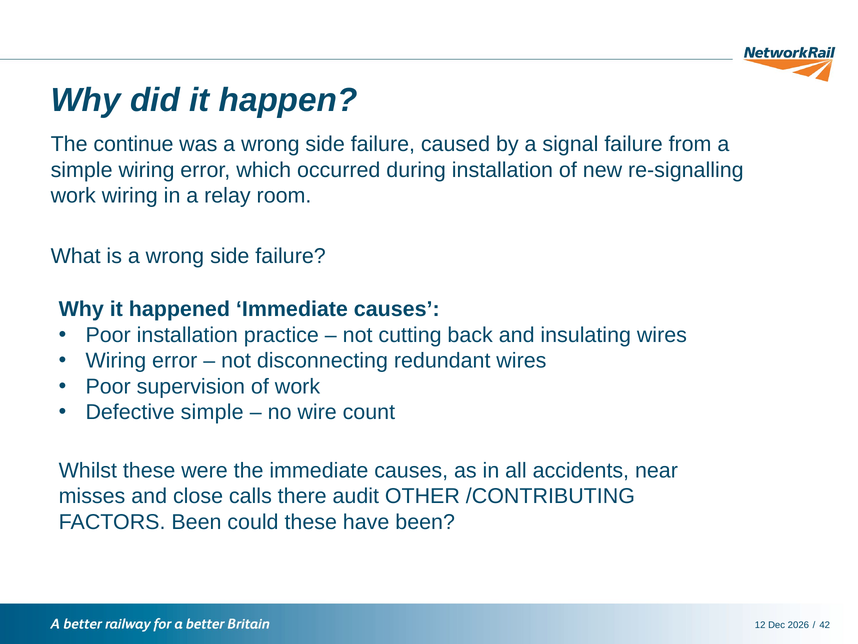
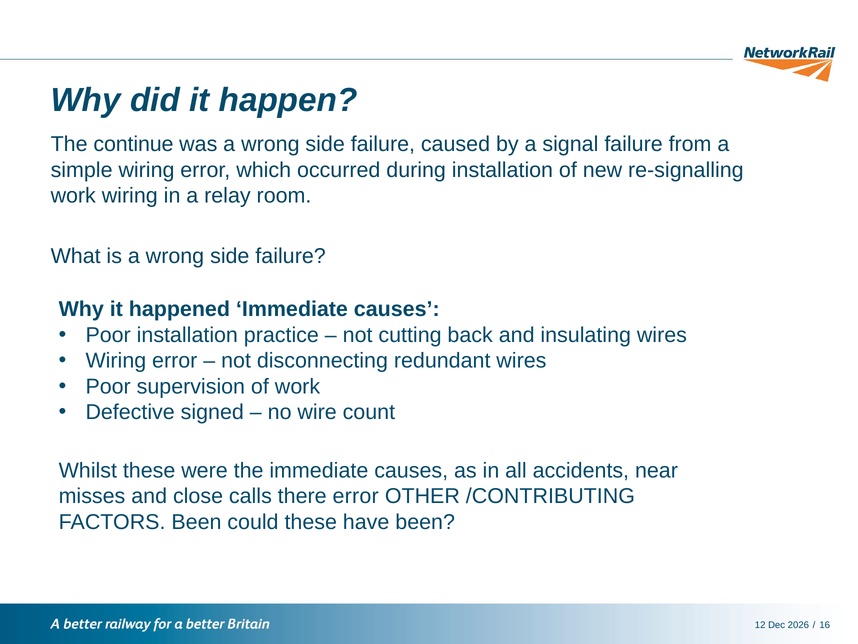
Defective simple: simple -> signed
there audit: audit -> error
42: 42 -> 16
